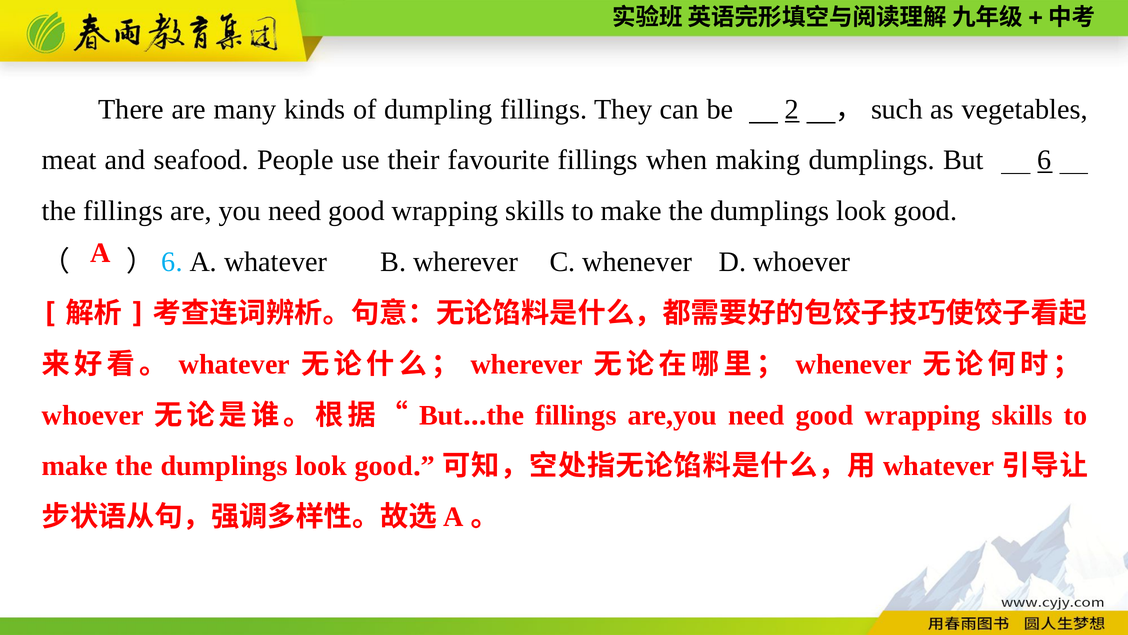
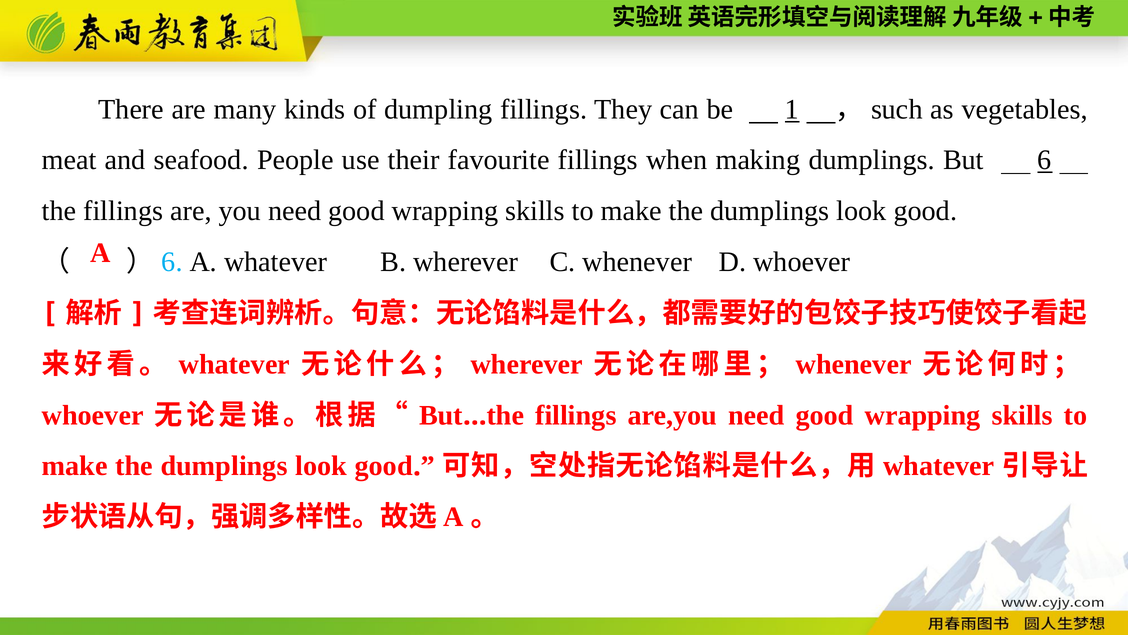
2: 2 -> 1
